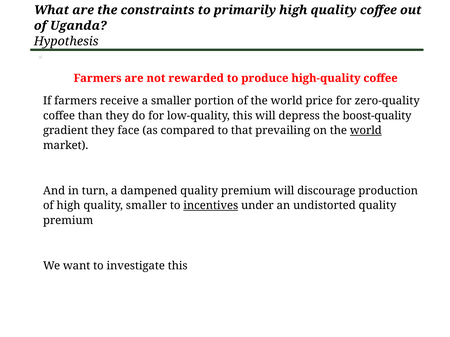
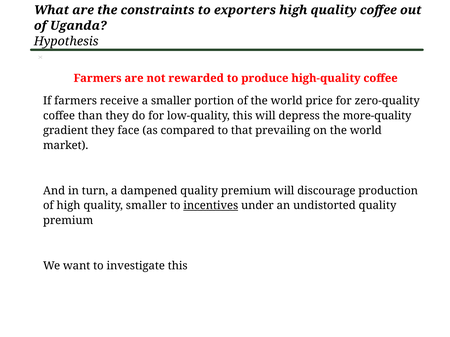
primarily: primarily -> exporters
boost-quality: boost-quality -> more-quality
world at (366, 131) underline: present -> none
